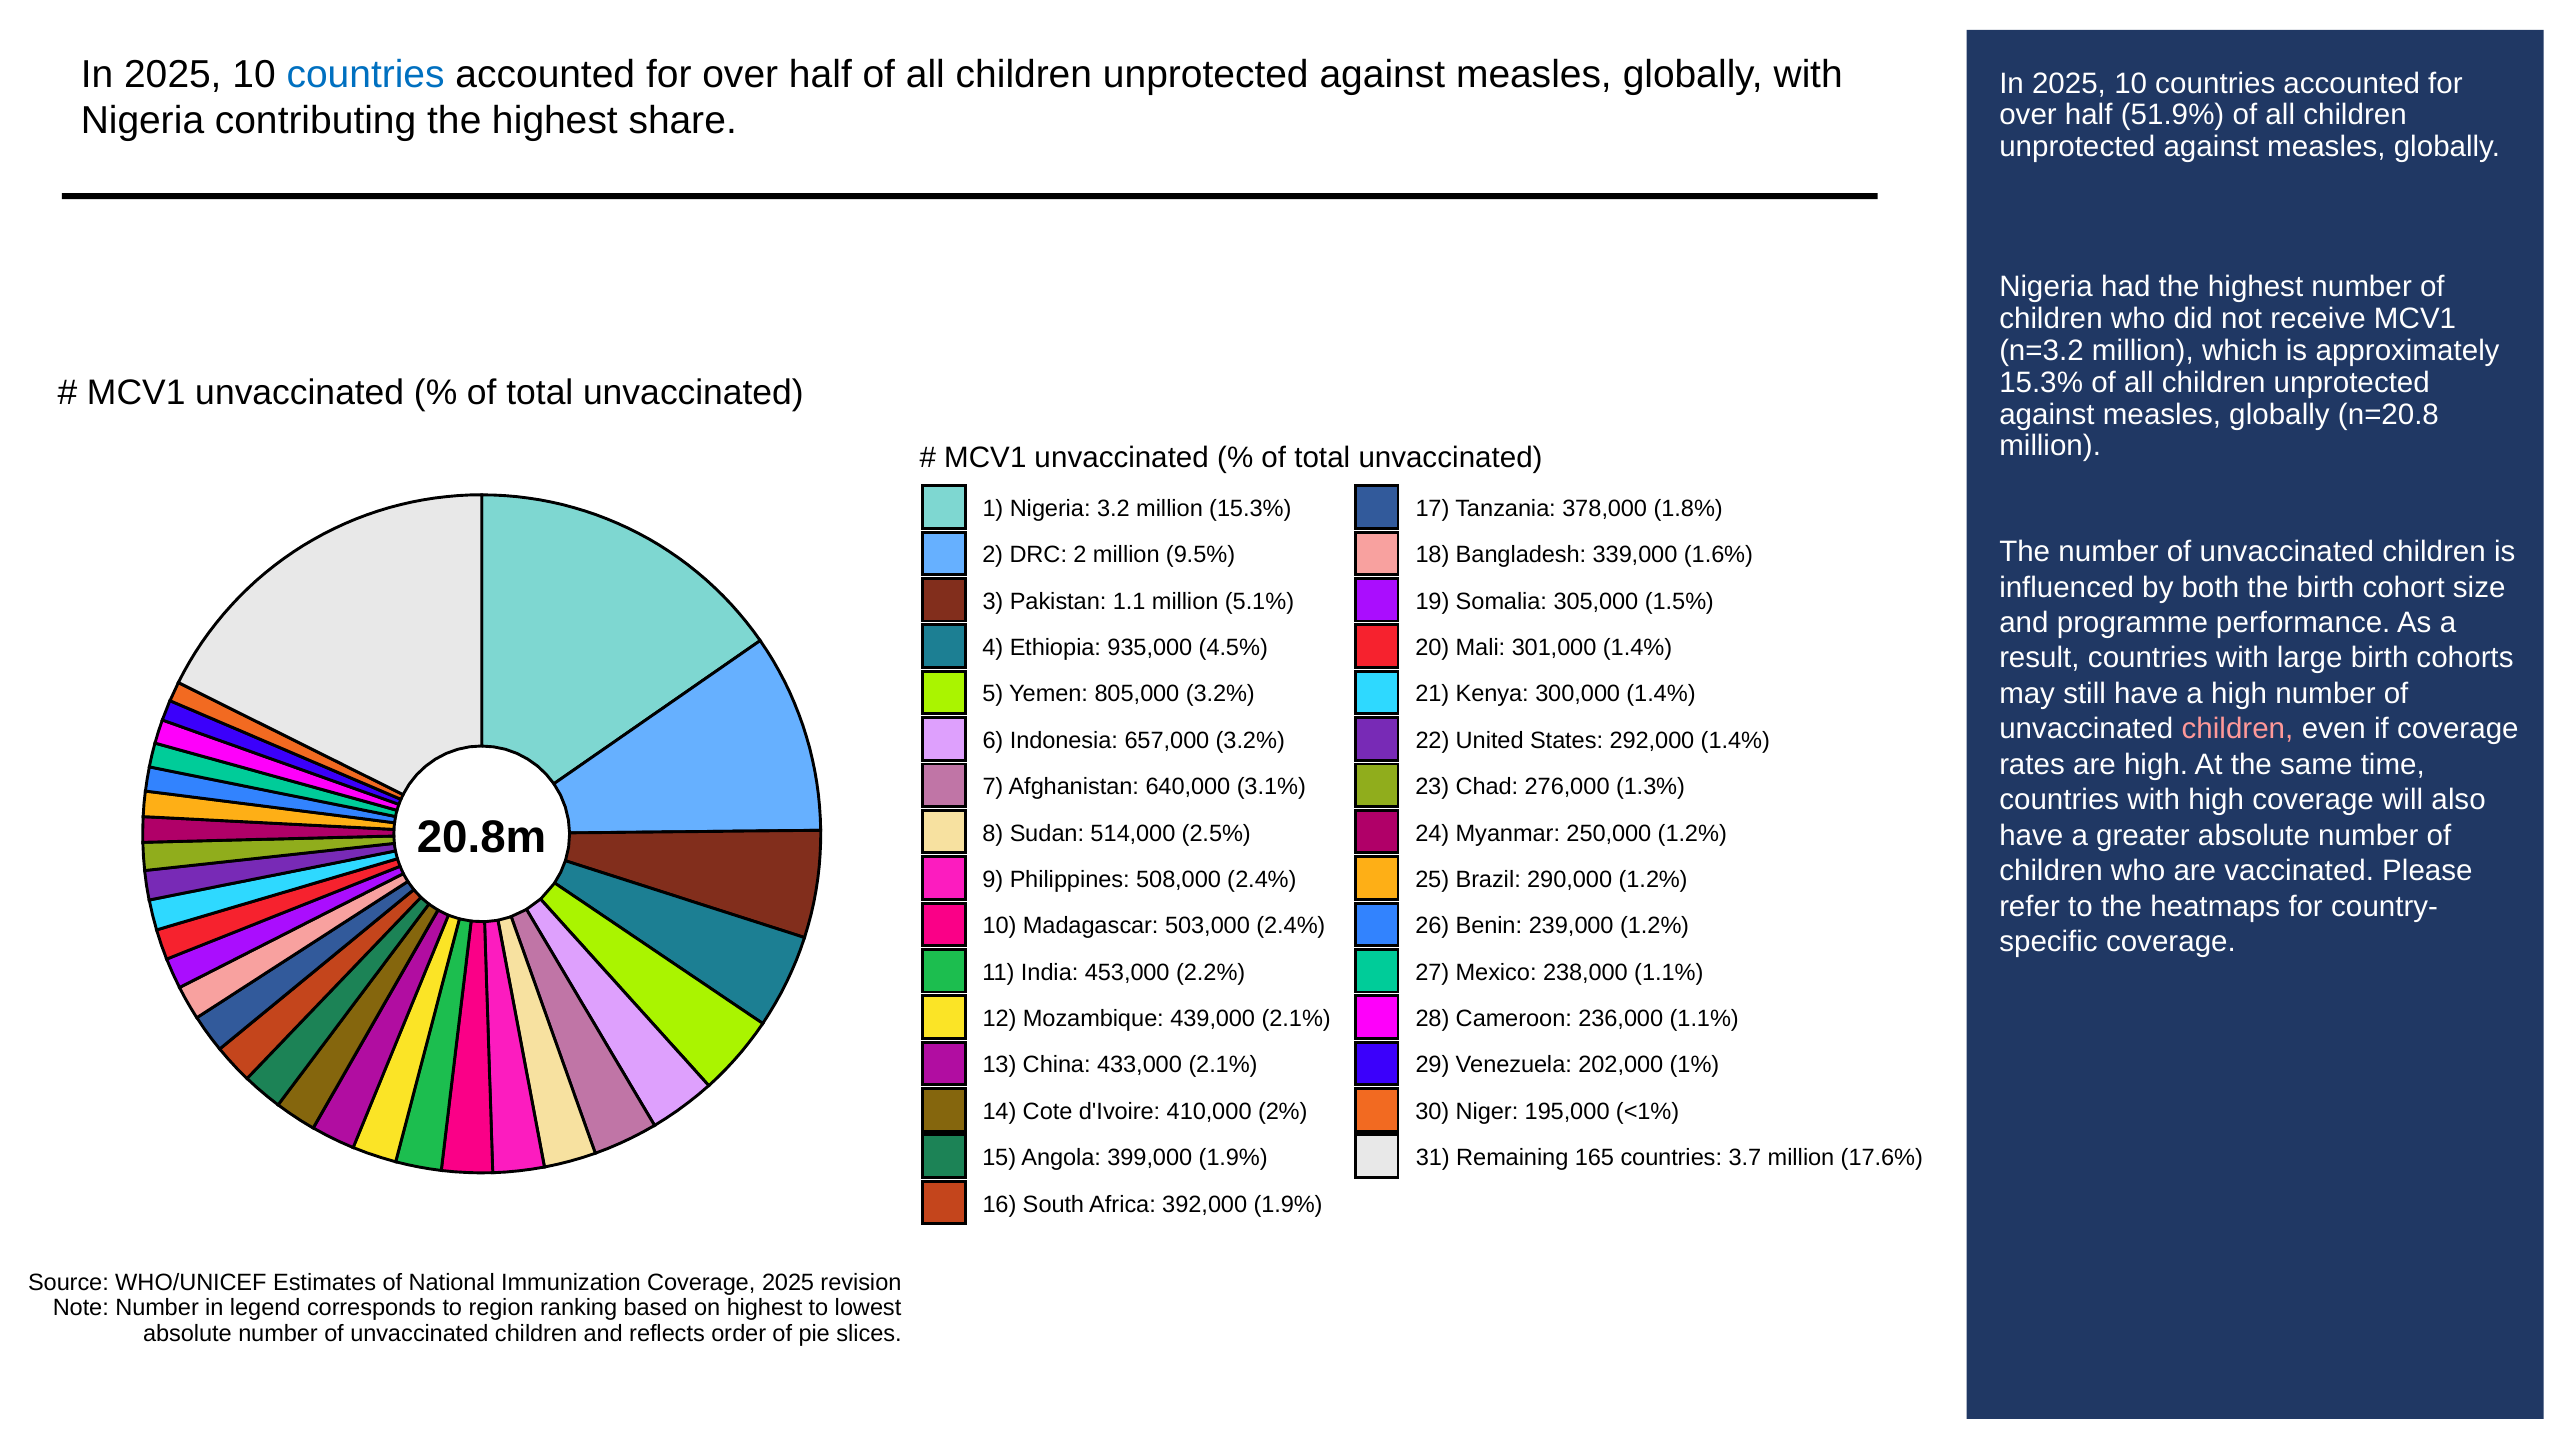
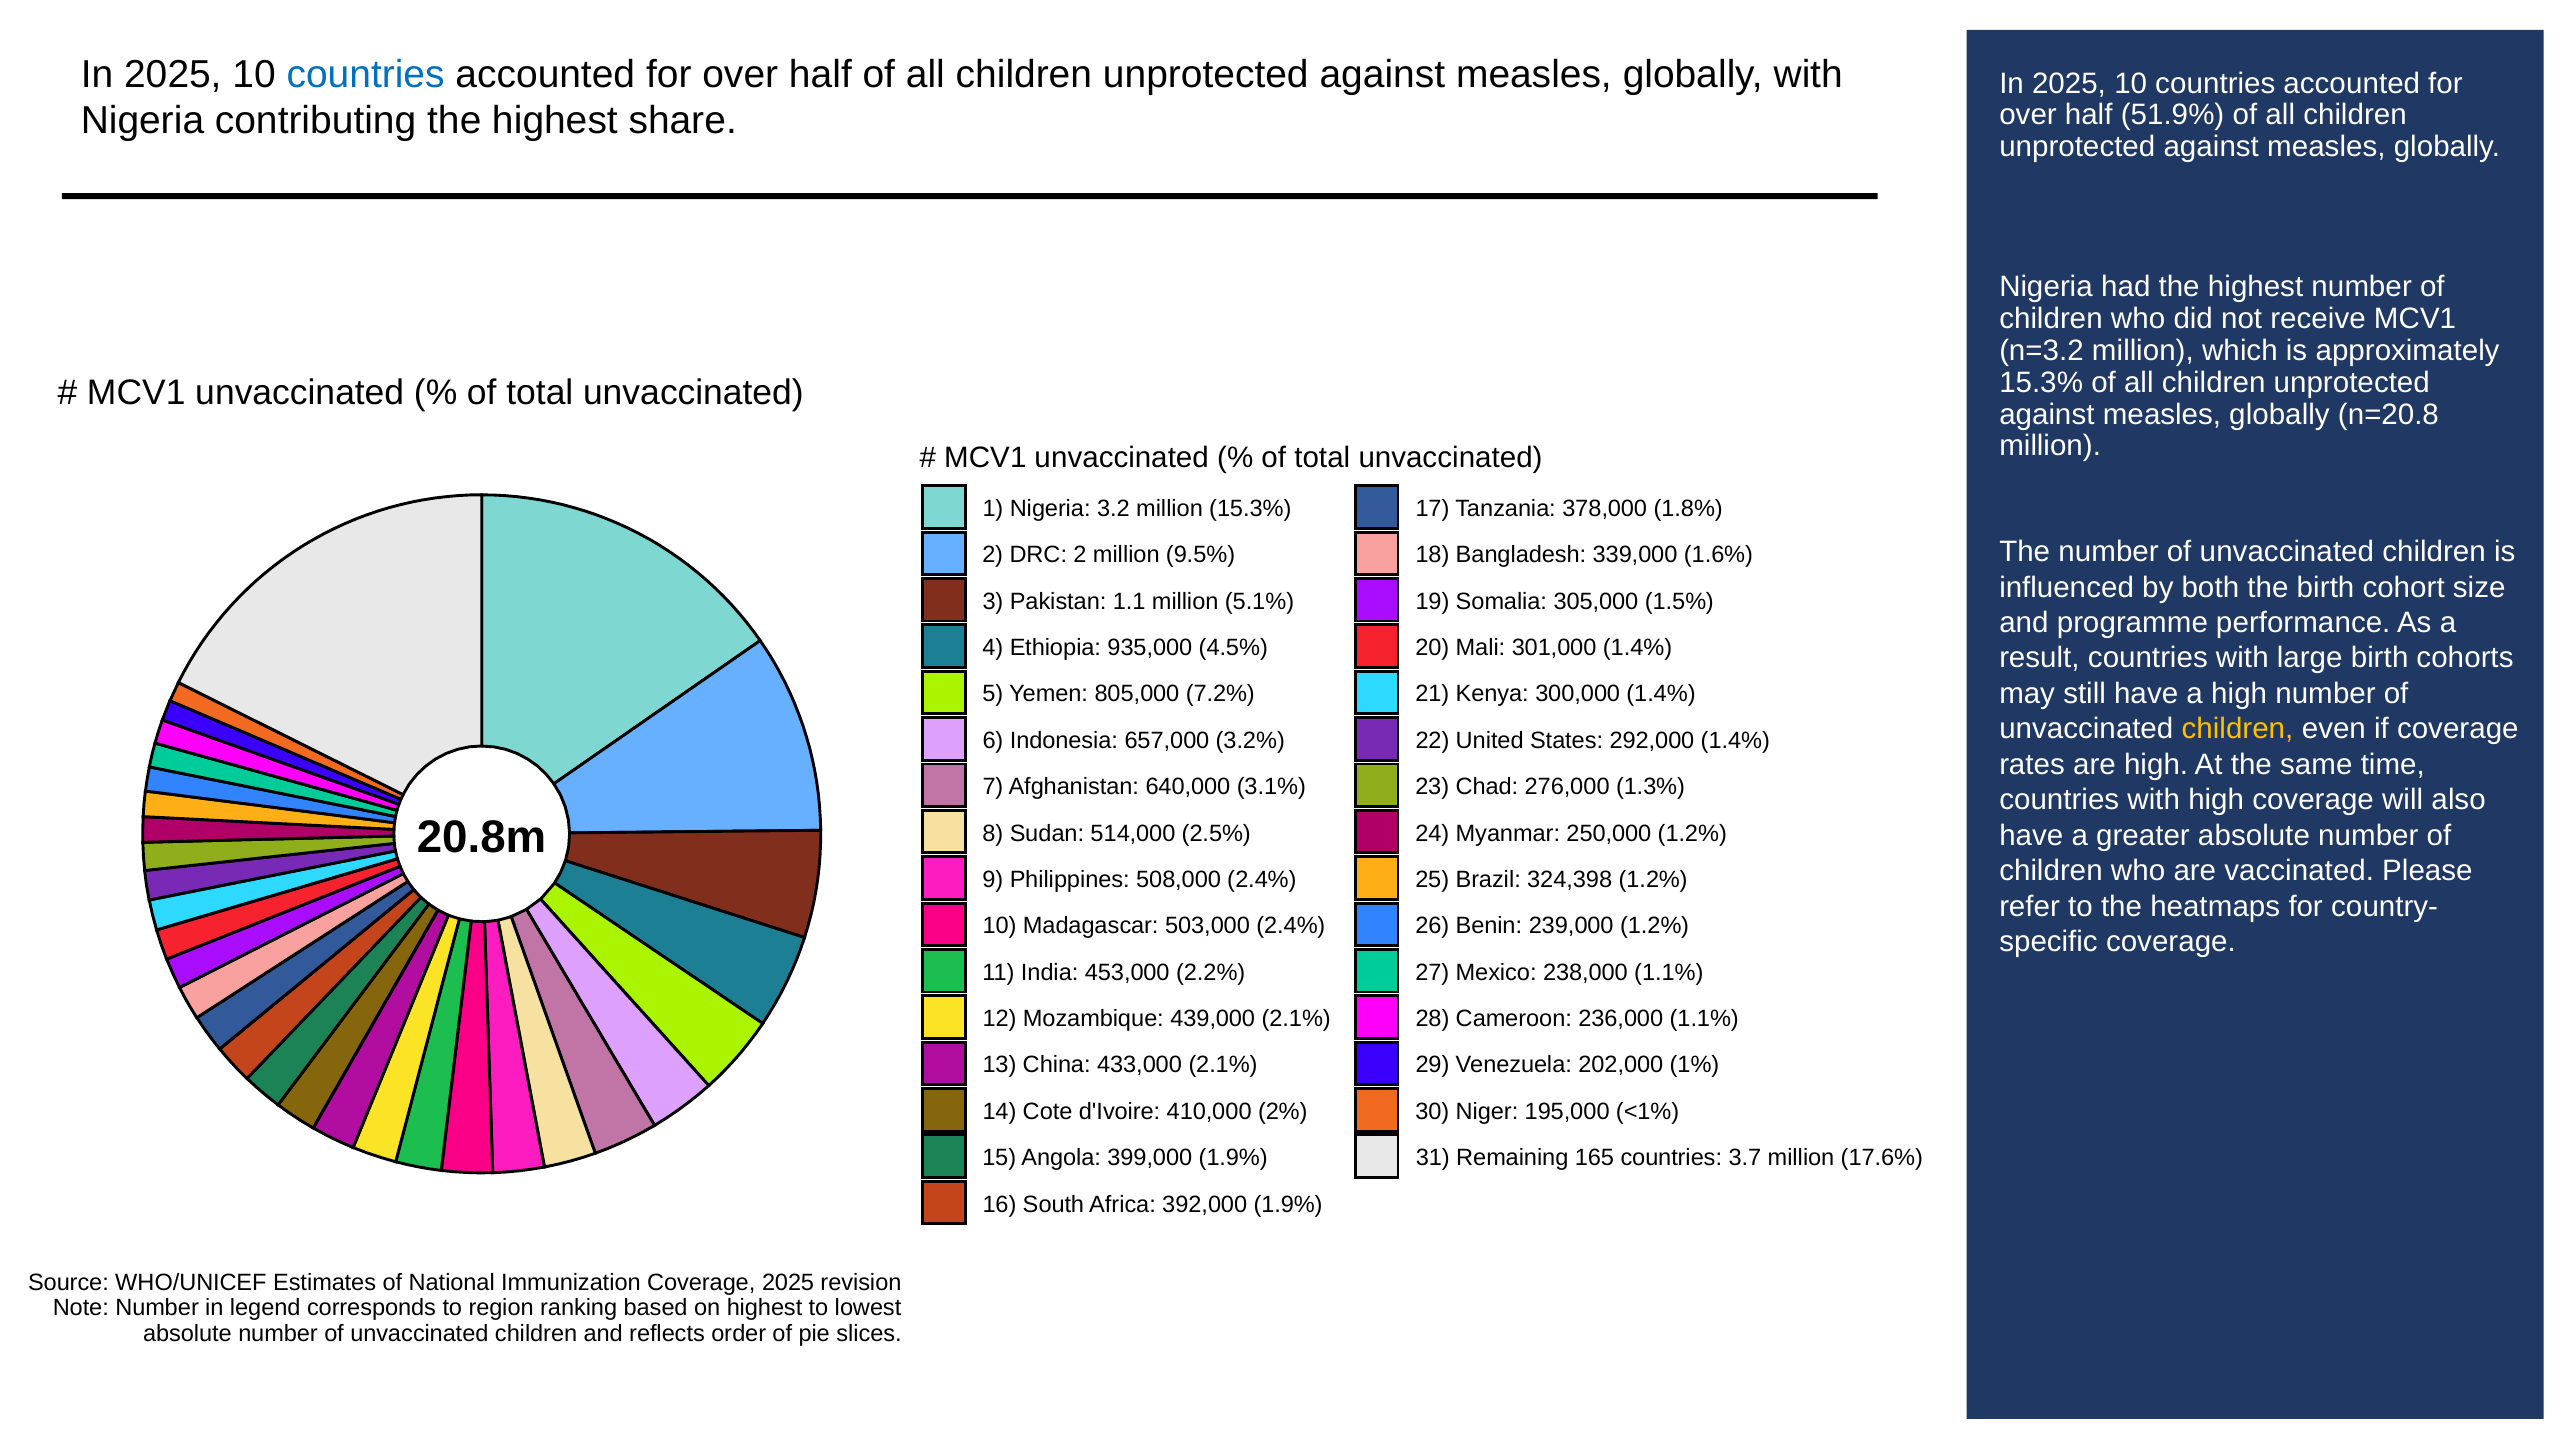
805,000 3.2%: 3.2% -> 7.2%
children at (2237, 729) colour: pink -> yellow
290,000: 290,000 -> 324,398
